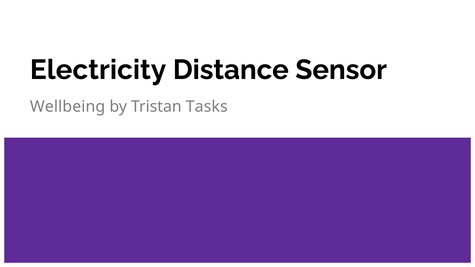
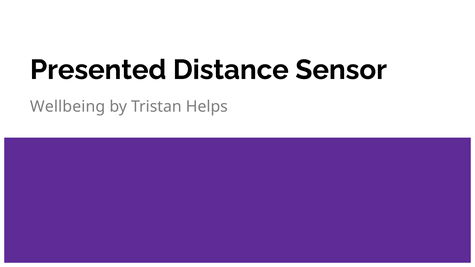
Electricity: Electricity -> Presented
Tasks: Tasks -> Helps
